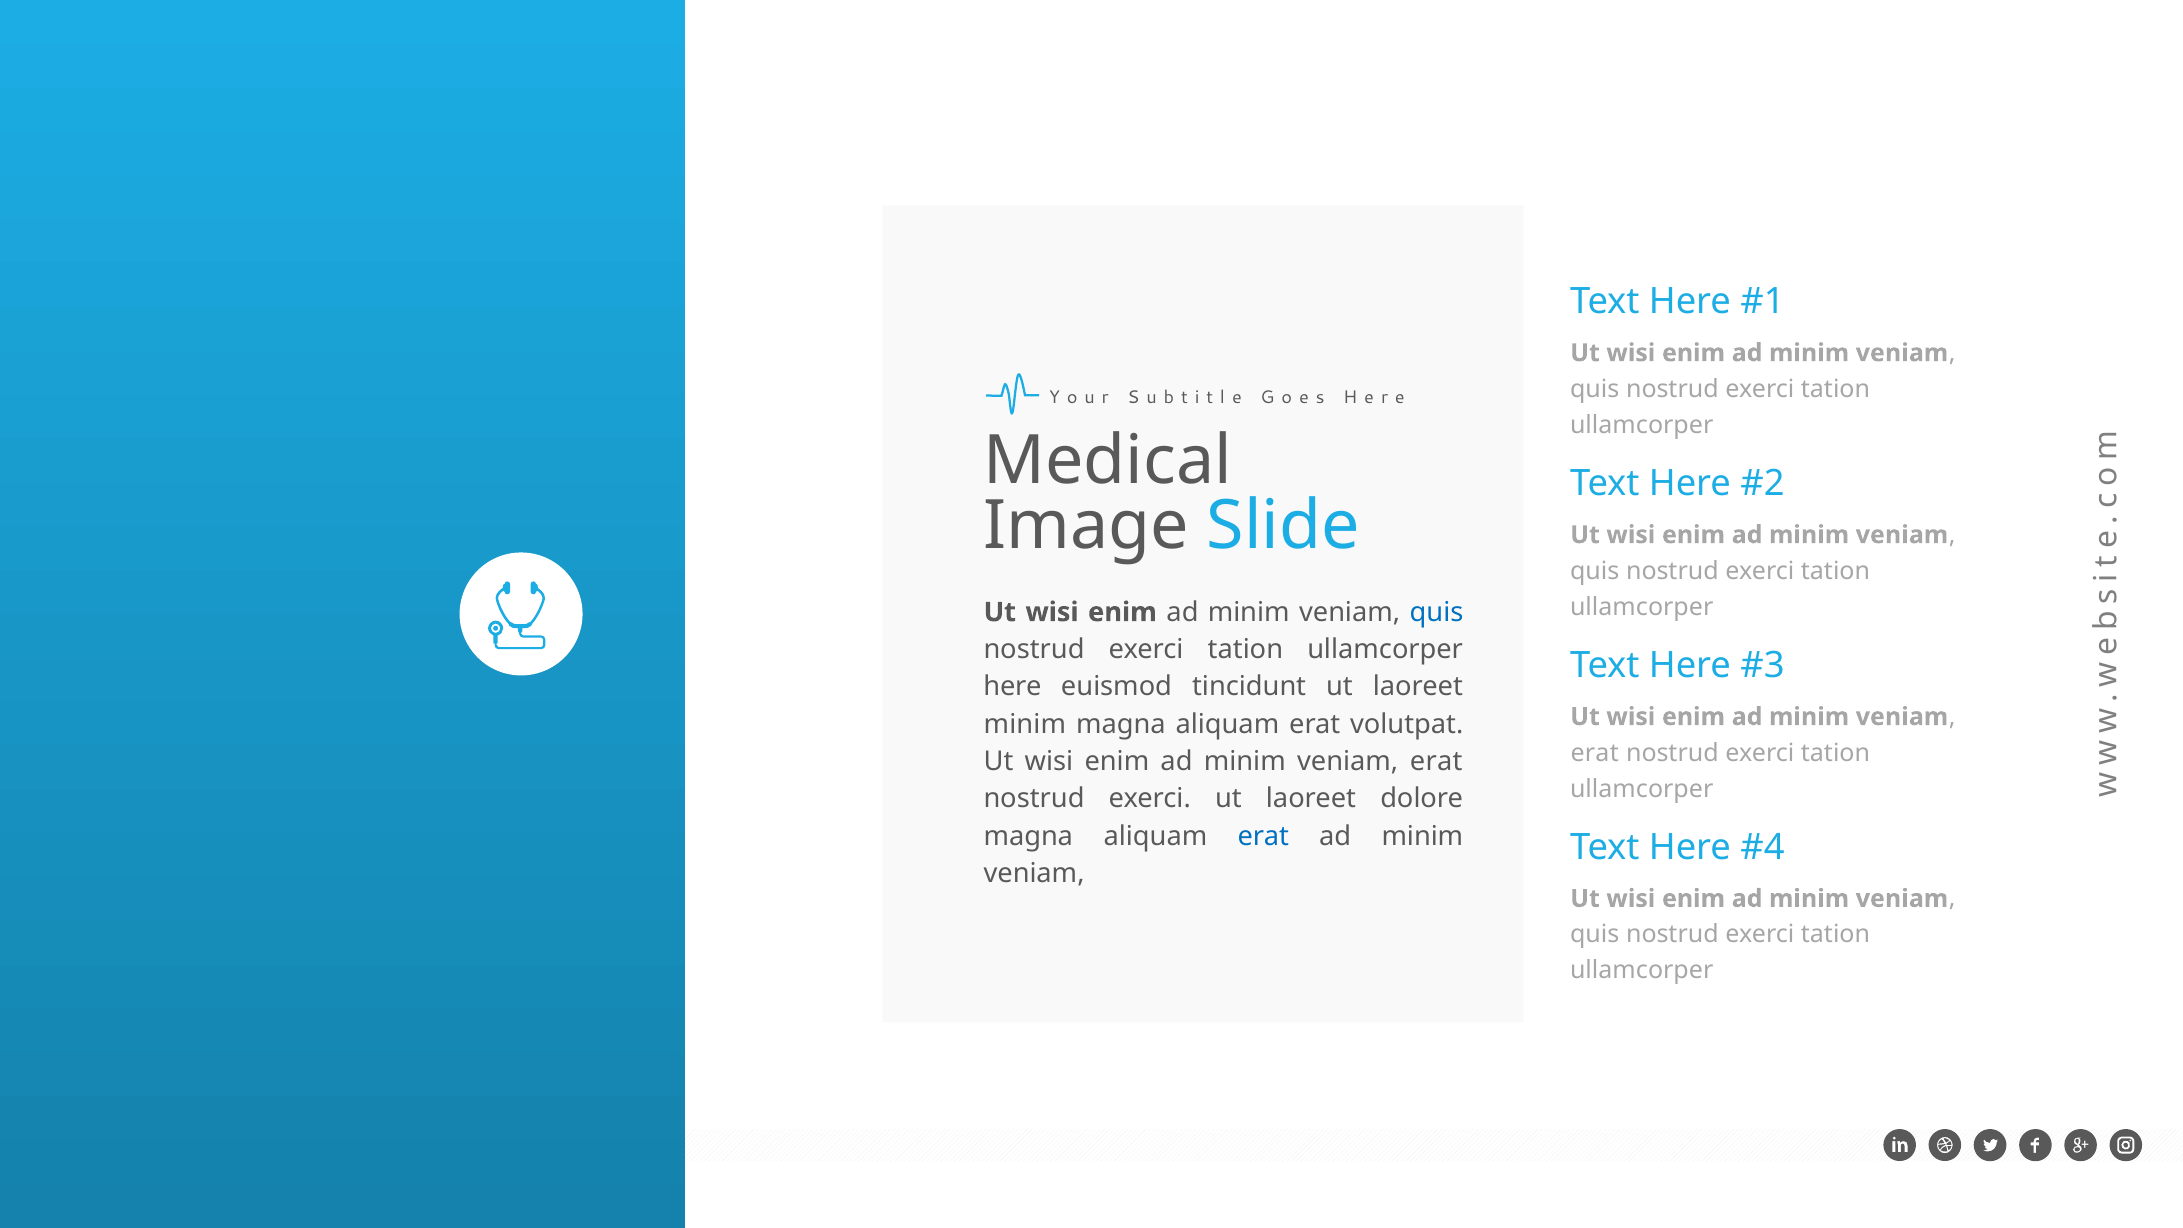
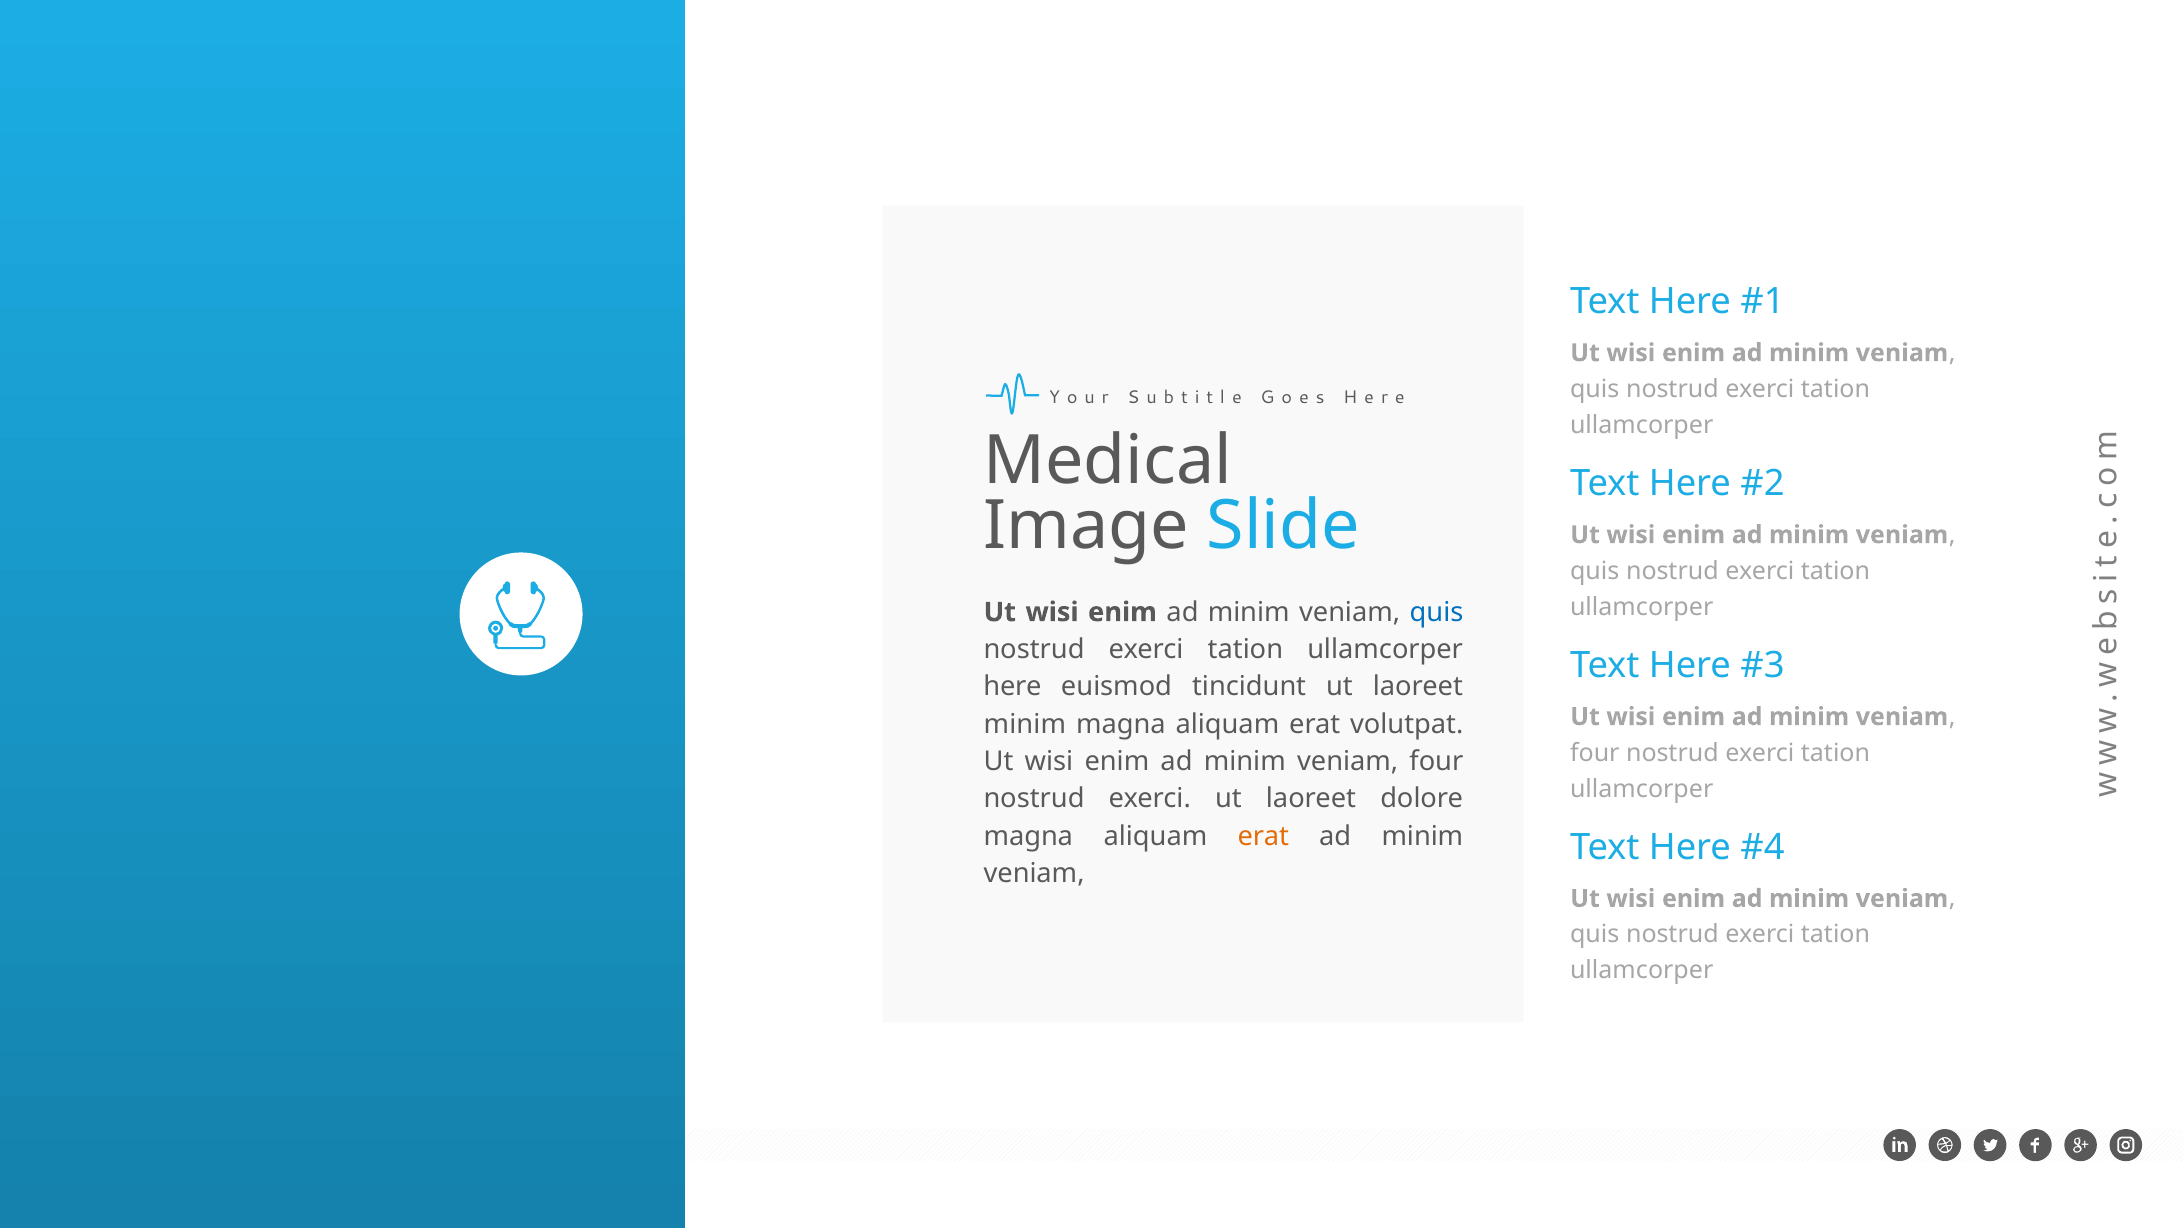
erat at (1595, 753): erat -> four
erat at (1436, 761): erat -> four
erat at (1263, 836) colour: blue -> orange
